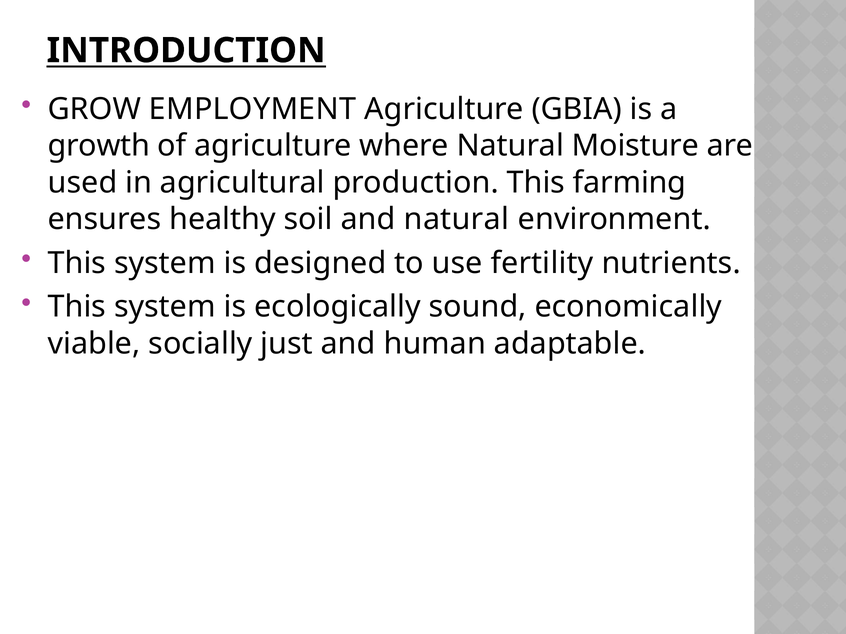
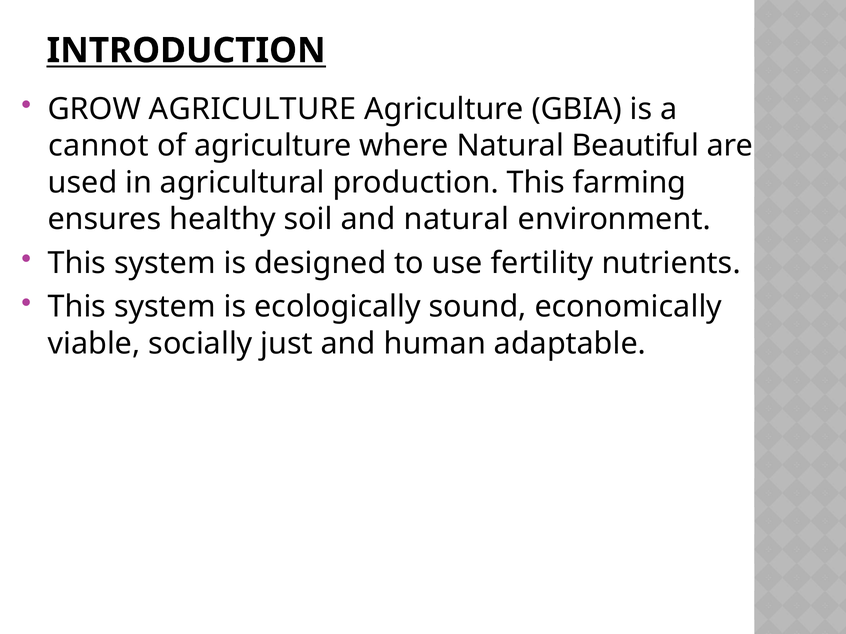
GROW EMPLOYMENT: EMPLOYMENT -> AGRICULTURE
growth: growth -> cannot
Moisture: Moisture -> Beautiful
